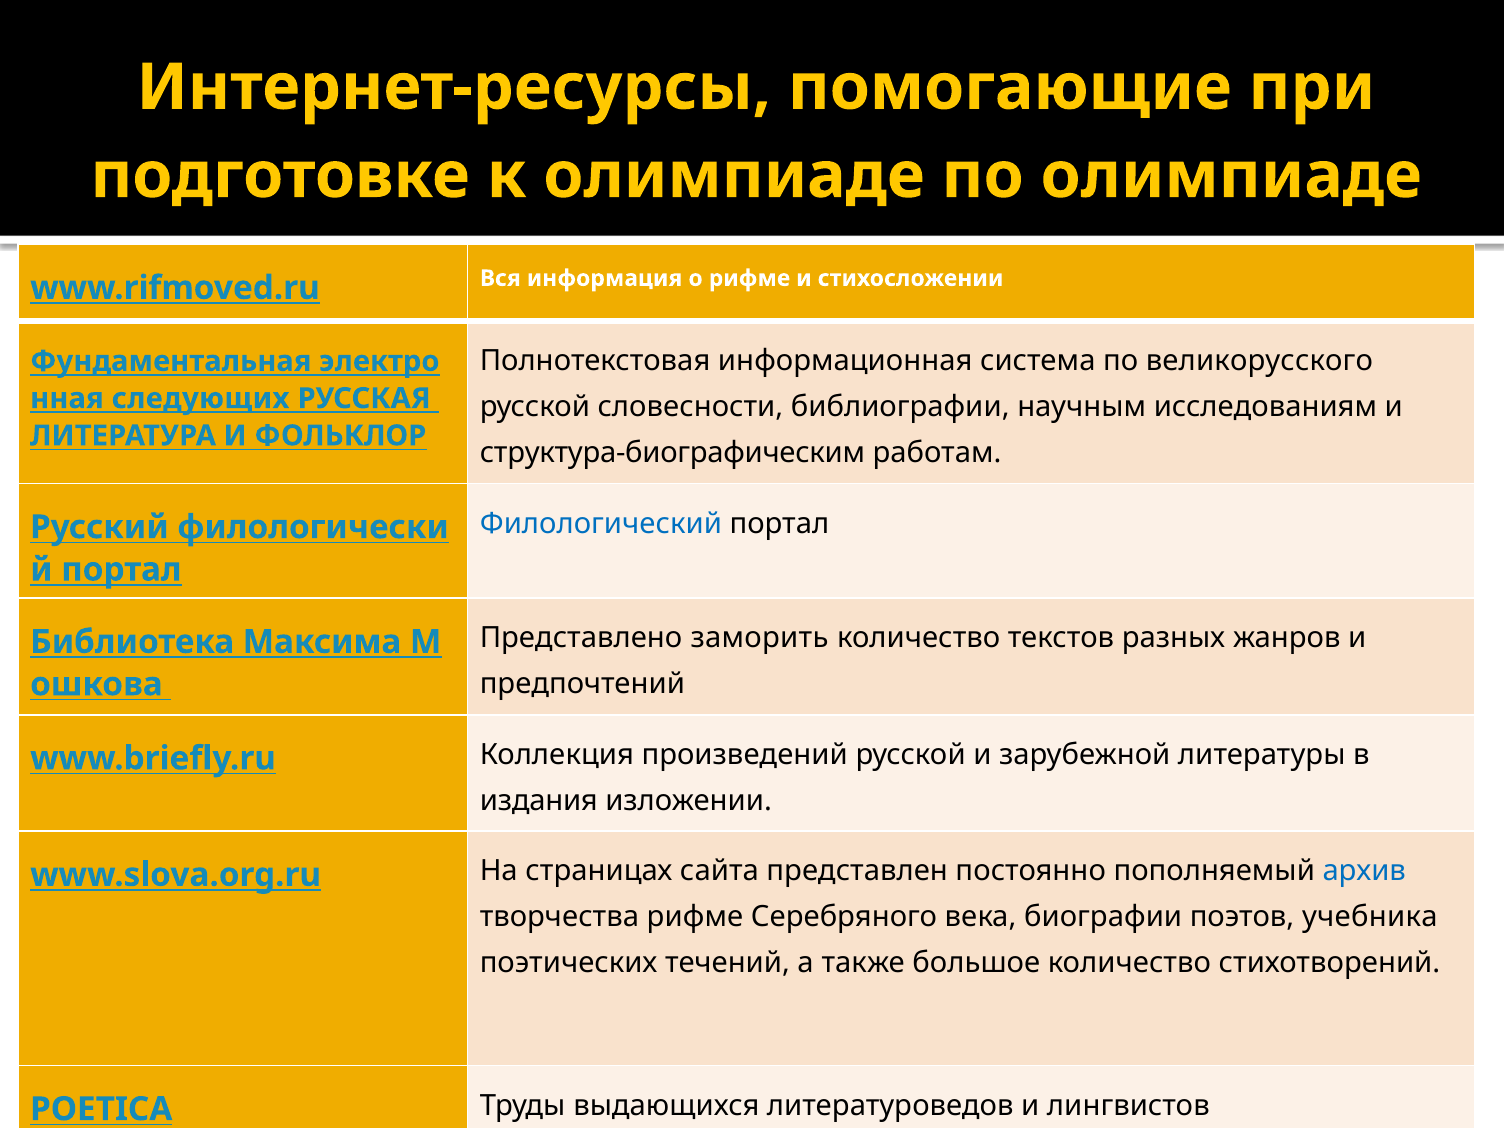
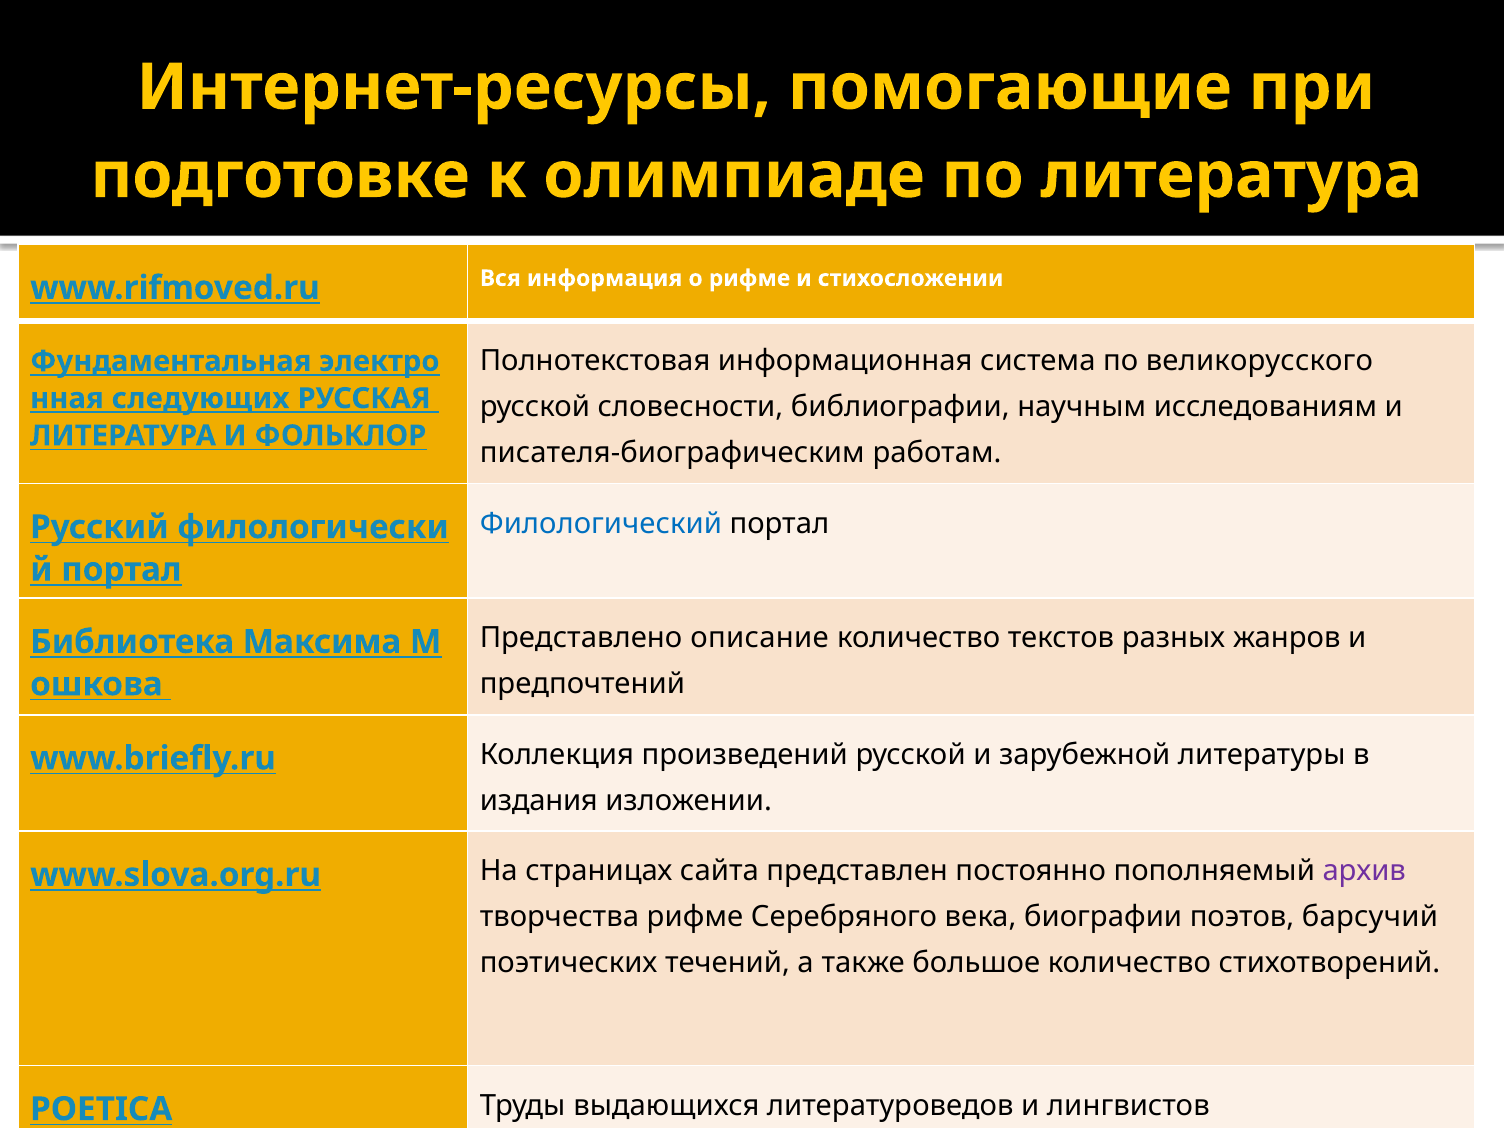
по олимпиаде: олимпиаде -> литература
структура-биографическим: структура-биографическим -> писателя-биографическим
заморить: заморить -> описание
архив colour: blue -> purple
учебника: учебника -> барсучий
